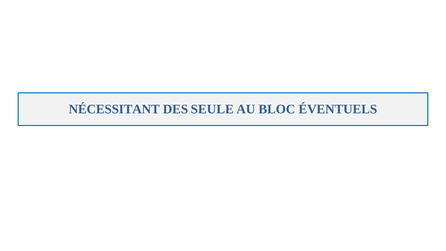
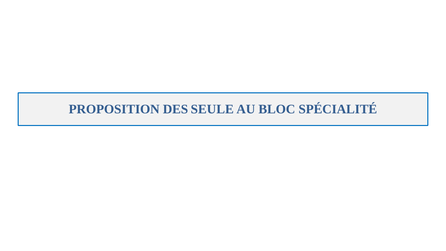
NÉCESSITANT: NÉCESSITANT -> PROPOSITION
ÉVENTUELS: ÉVENTUELS -> SPÉCIALITÉ
